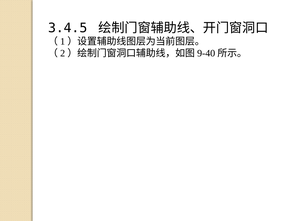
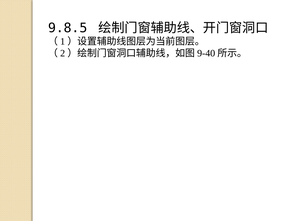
3.4.5: 3.4.5 -> 9.8.5
